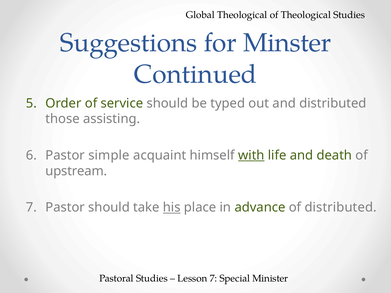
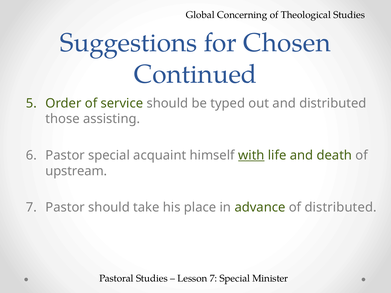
Global Theological: Theological -> Concerning
Minster: Minster -> Chosen
Pastor simple: simple -> special
his underline: present -> none
